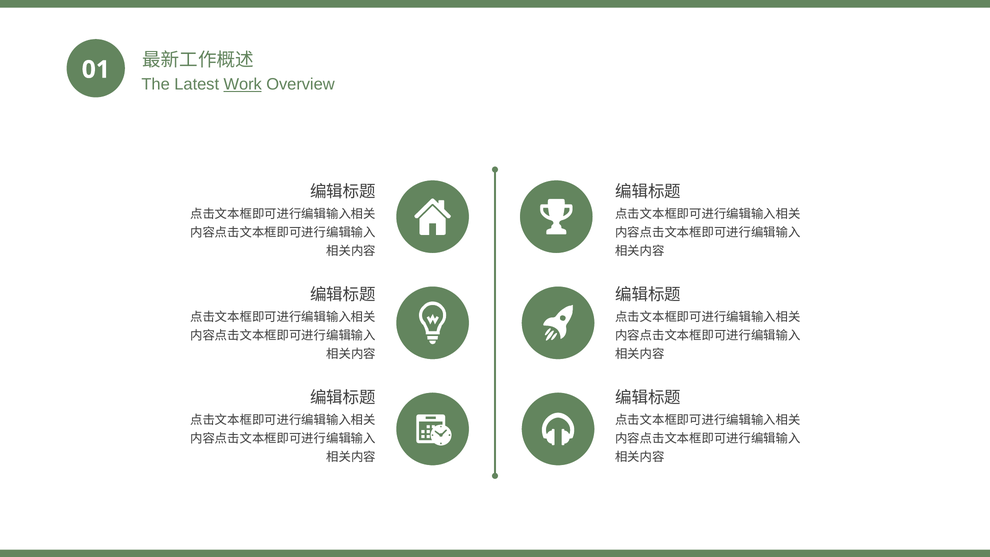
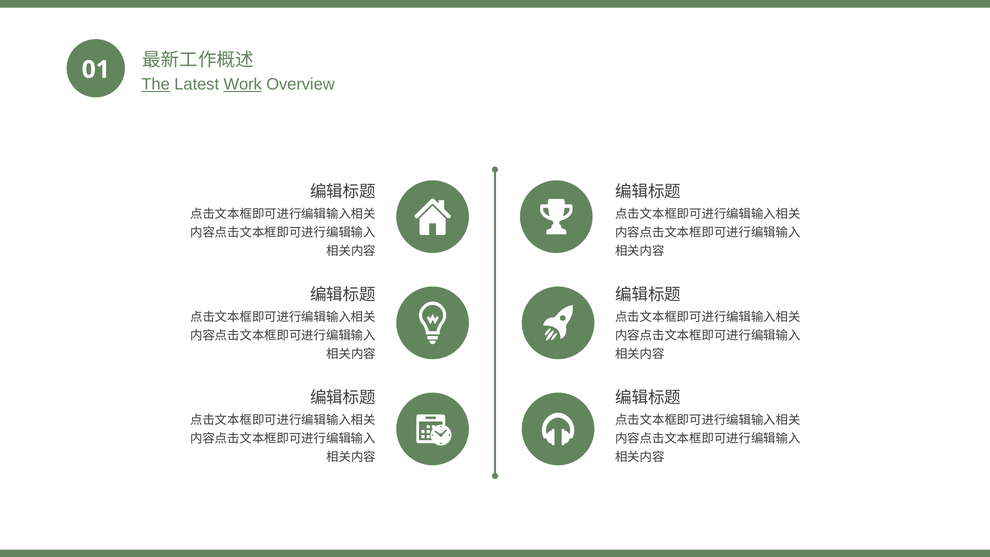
The underline: none -> present
